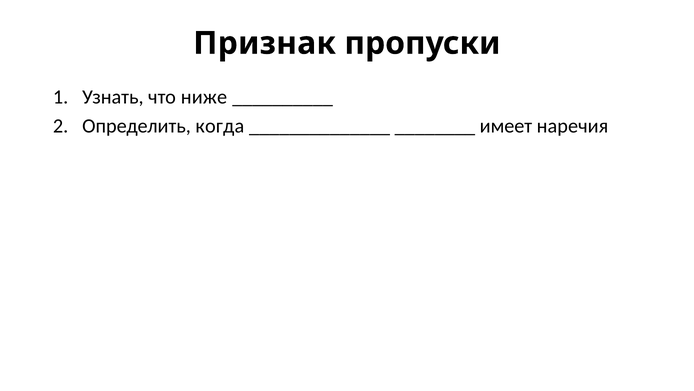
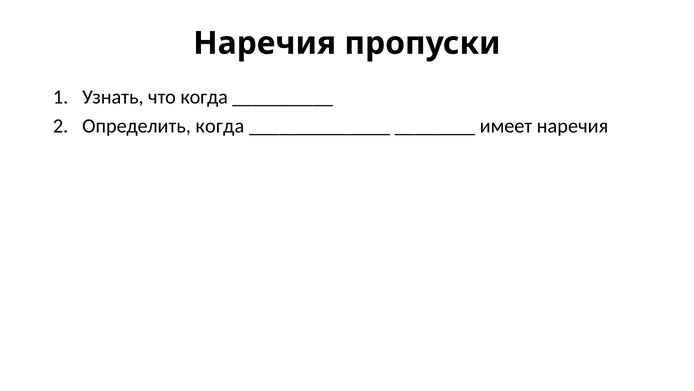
Признак at (265, 43): Признак -> Наречия
что ниже: ниже -> когда
